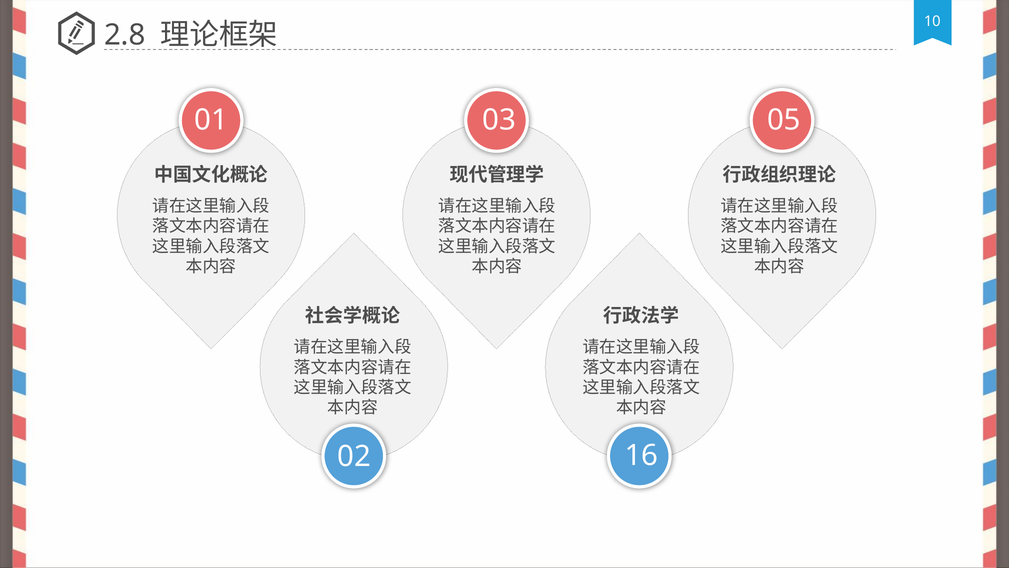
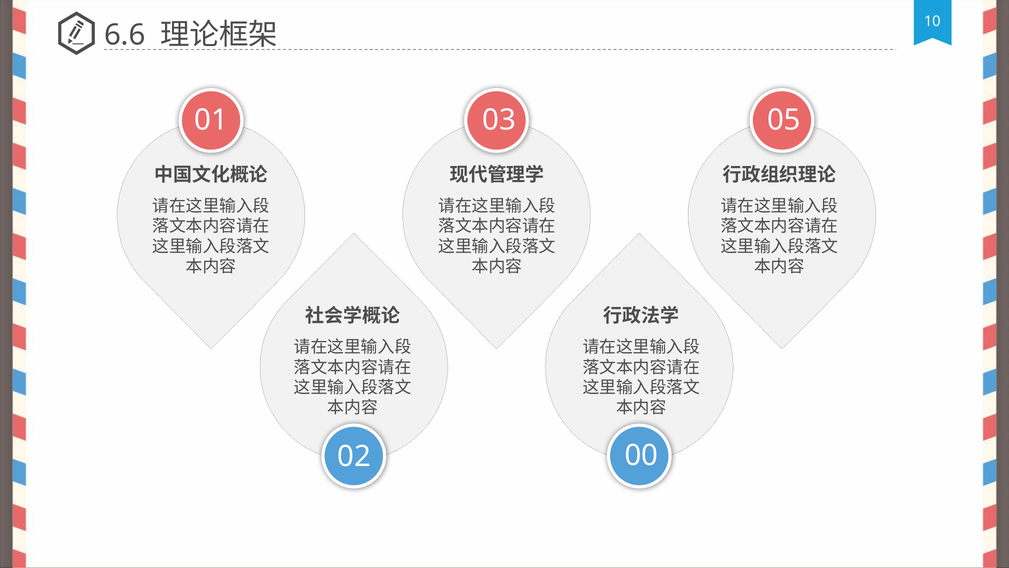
2.8: 2.8 -> 6.6
16: 16 -> 00
